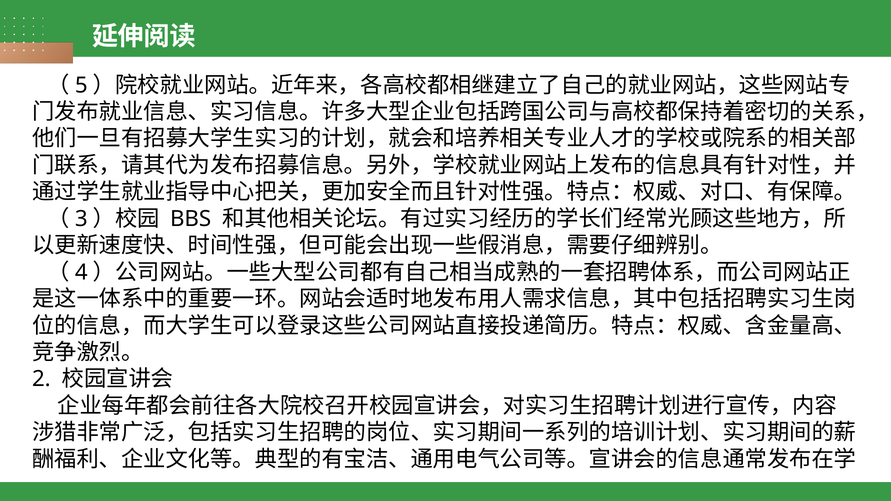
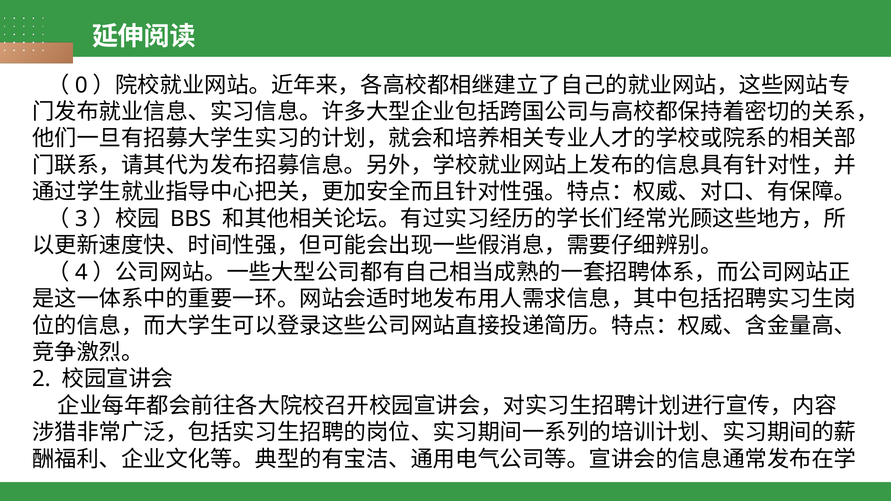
5: 5 -> 0
